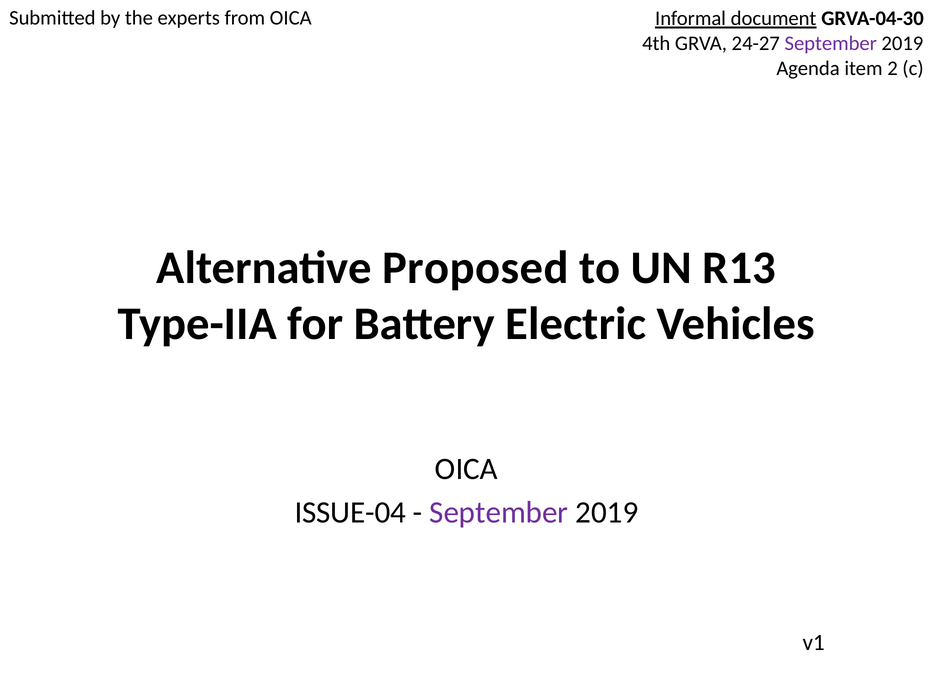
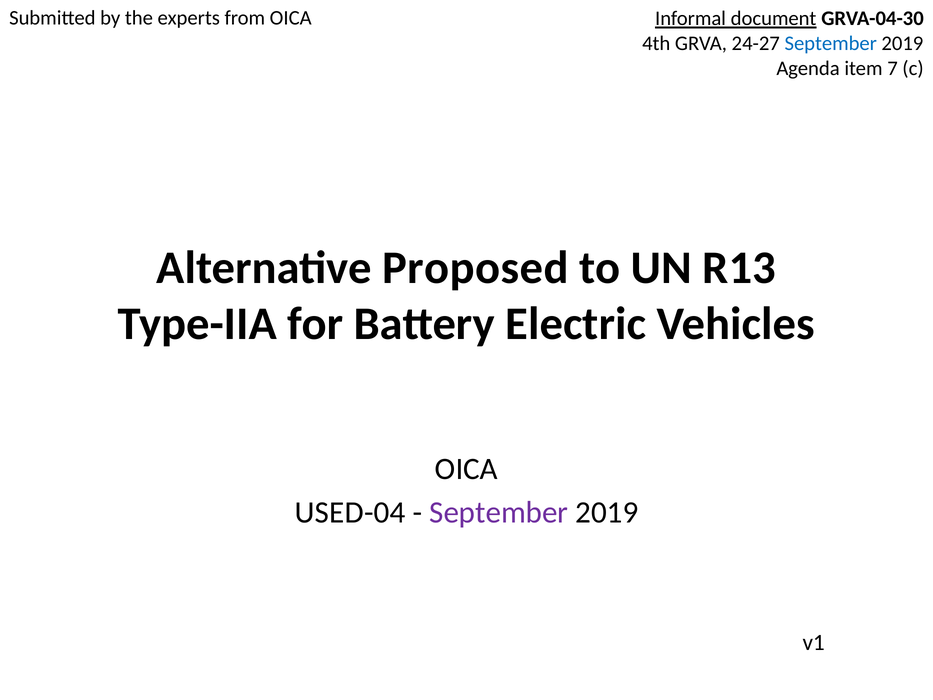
September at (831, 43) colour: purple -> blue
2: 2 -> 7
ISSUE-04: ISSUE-04 -> USED-04
